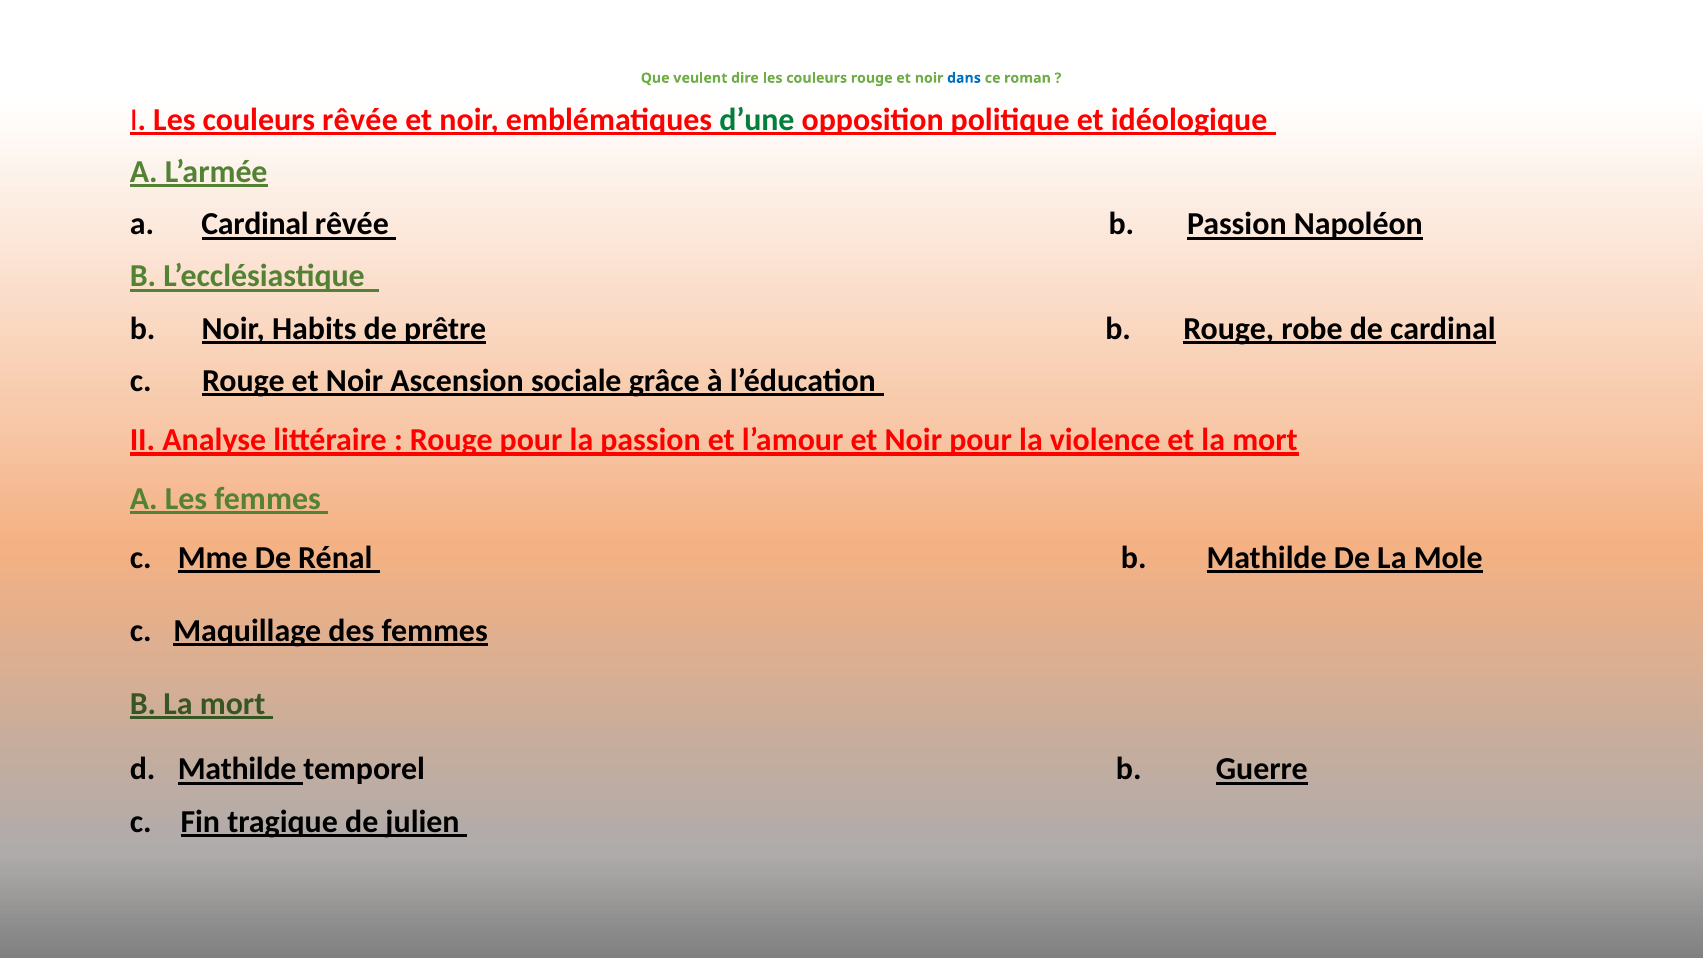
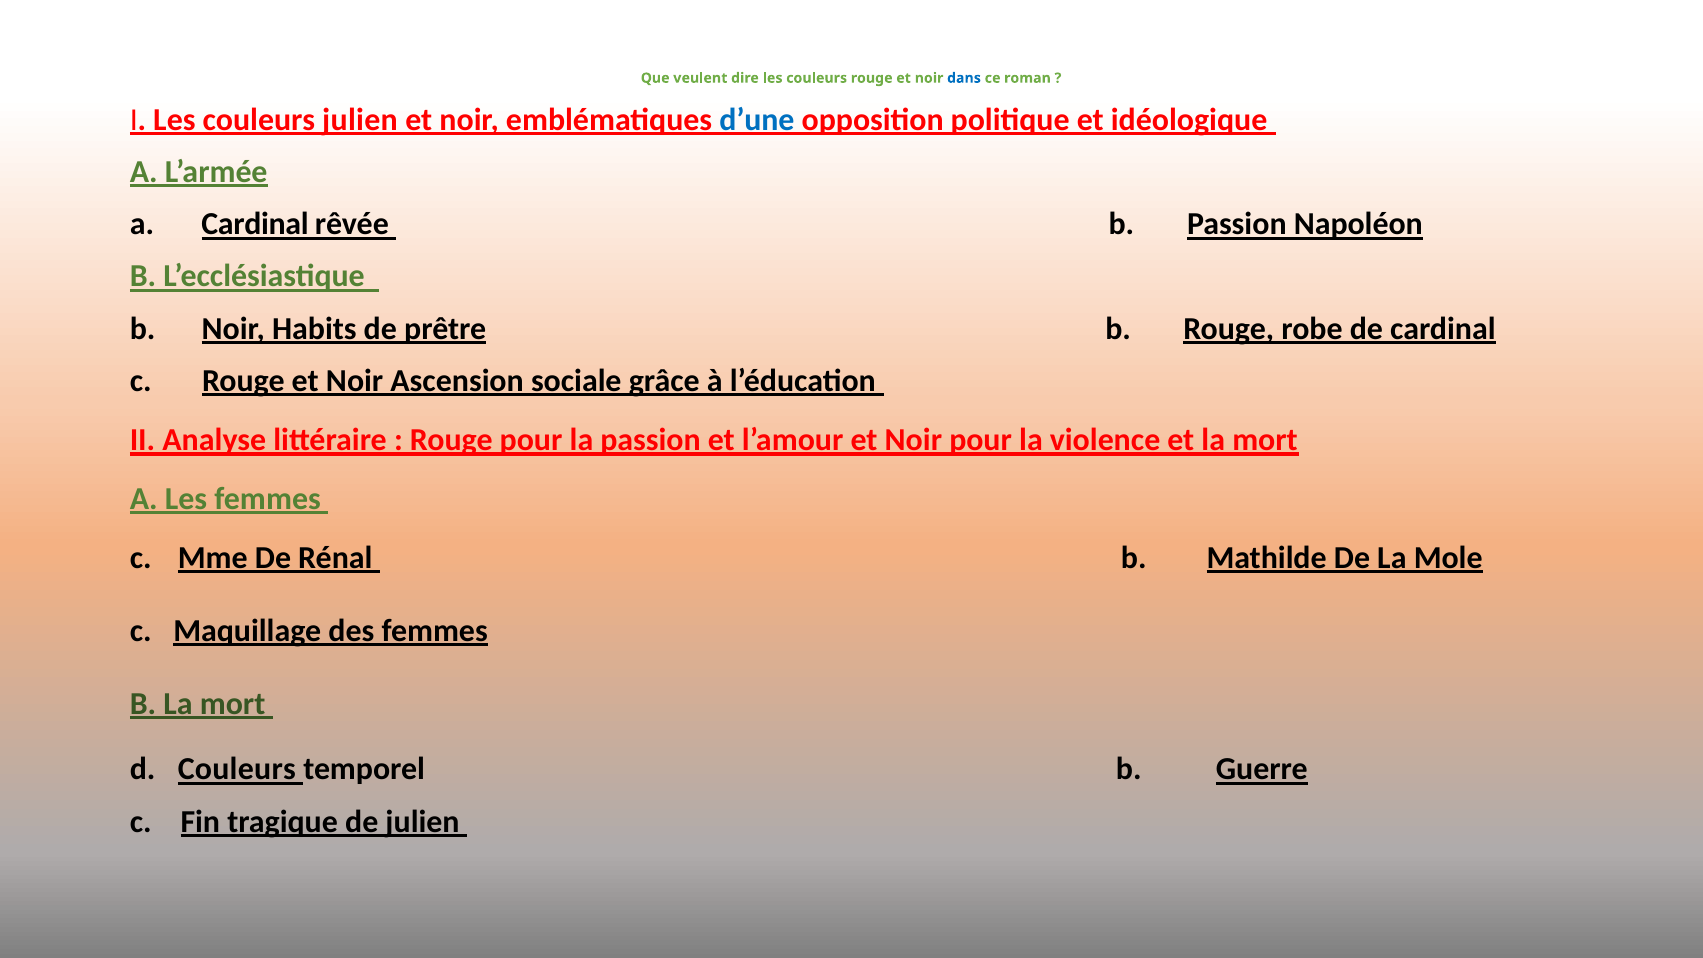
couleurs rêvée: rêvée -> julien
d’une colour: green -> blue
Mathilde at (237, 769): Mathilde -> Couleurs
